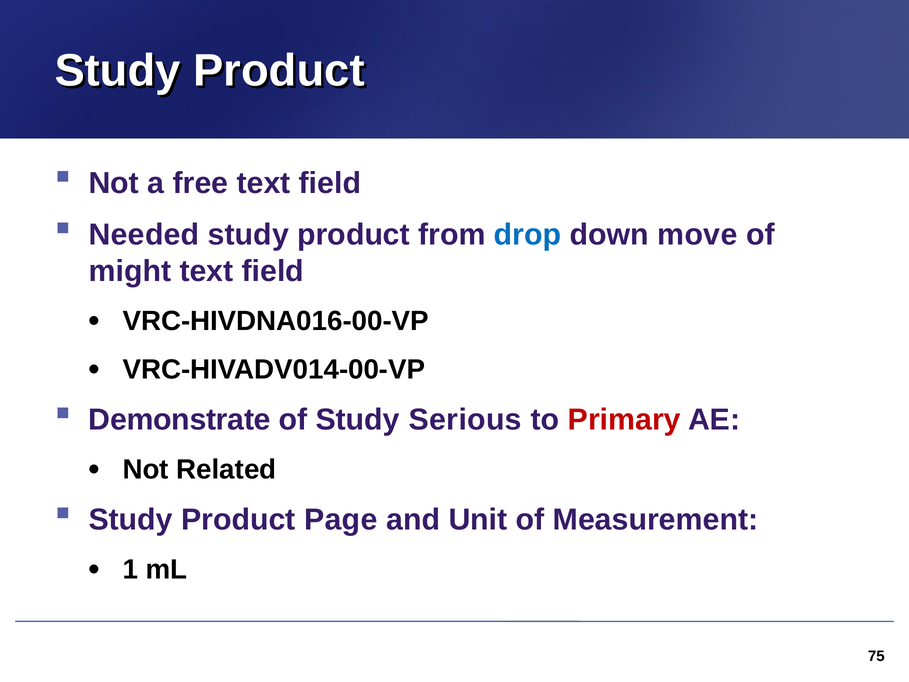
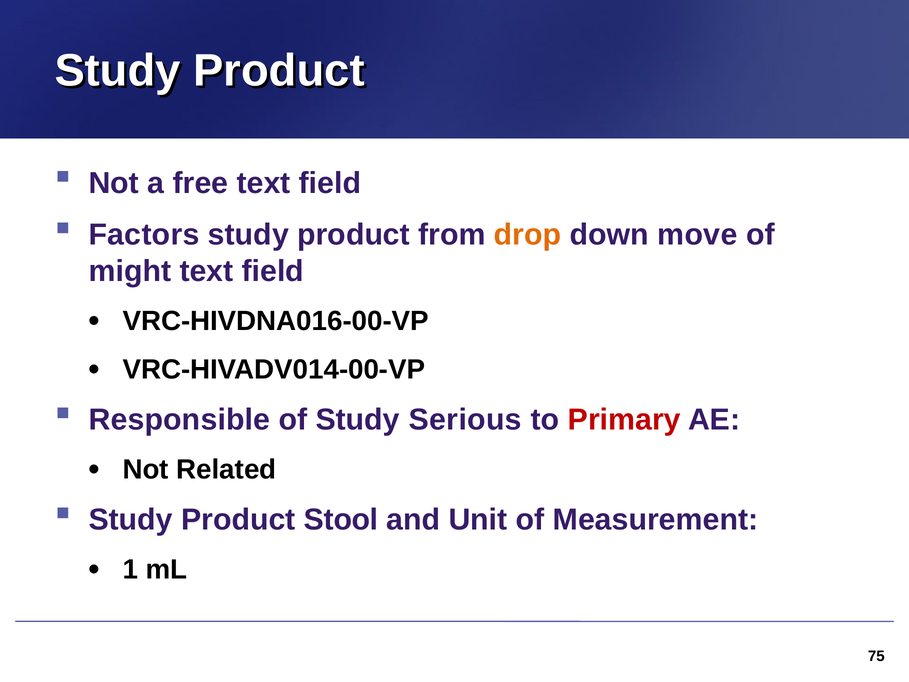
Needed: Needed -> Factors
drop colour: blue -> orange
Demonstrate: Demonstrate -> Responsible
Page: Page -> Stool
